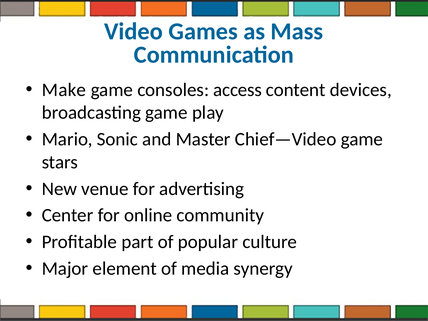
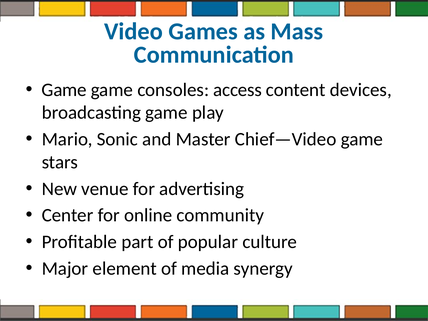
Make at (64, 90): Make -> Game
